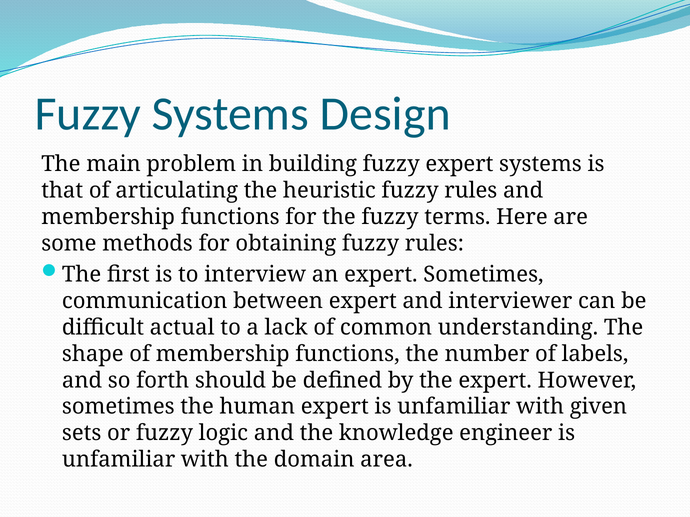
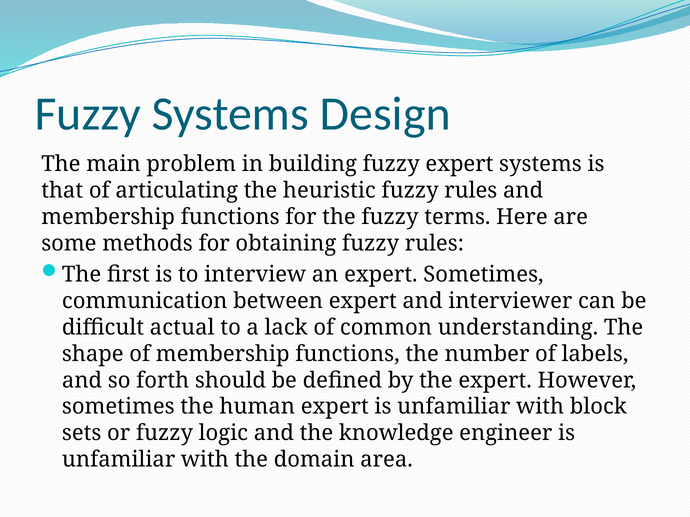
given: given -> block
